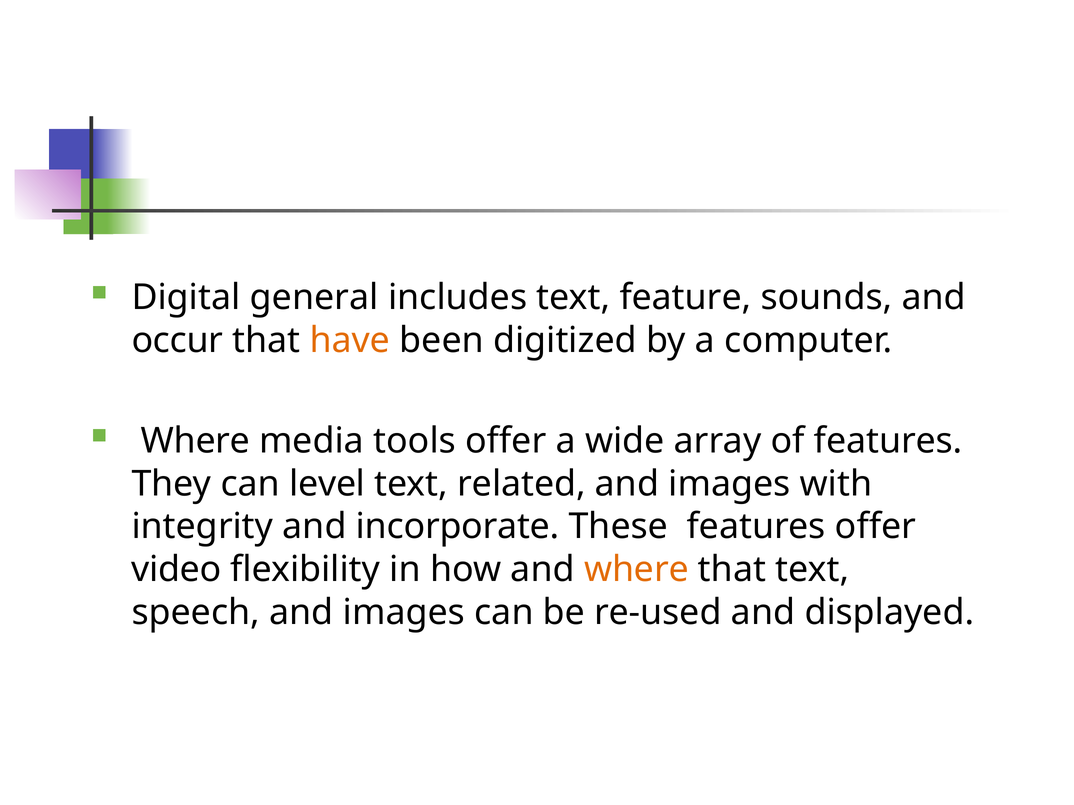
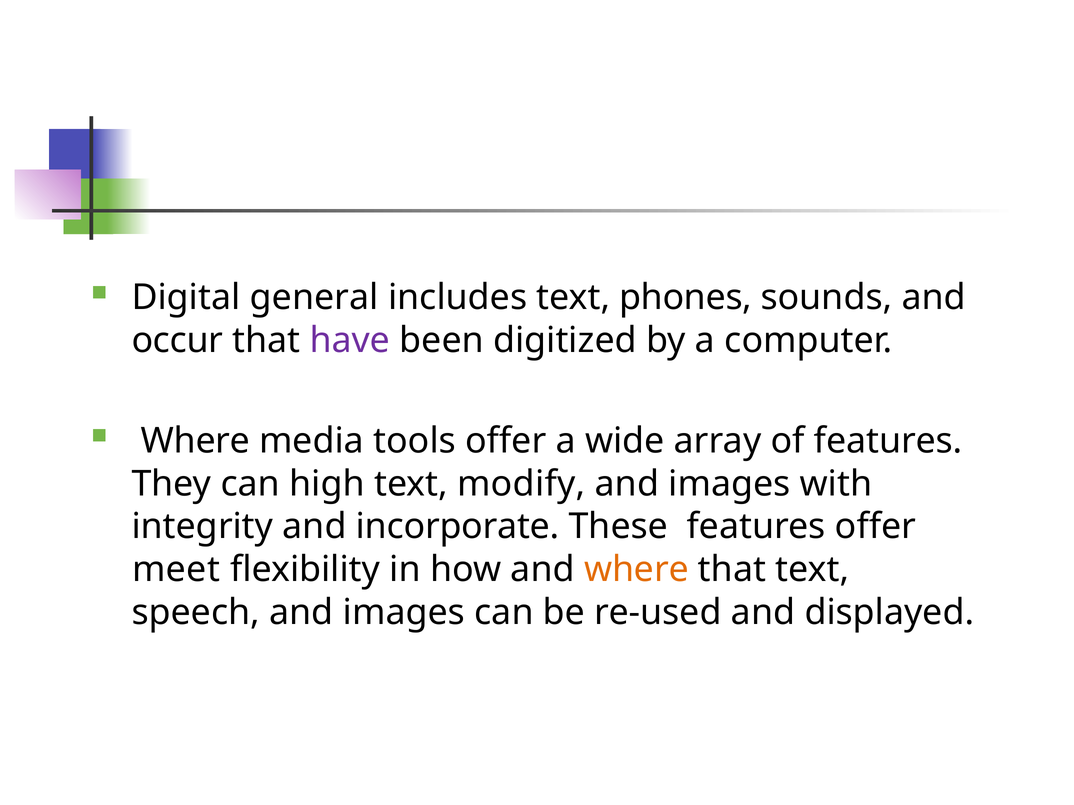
feature: feature -> phones
have colour: orange -> purple
level: level -> high
related: related -> modify
video: video -> meet
